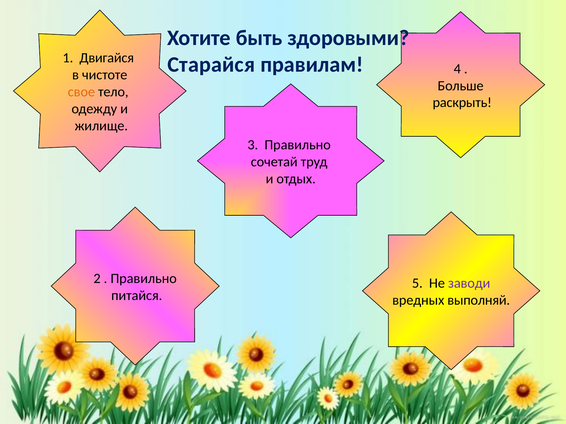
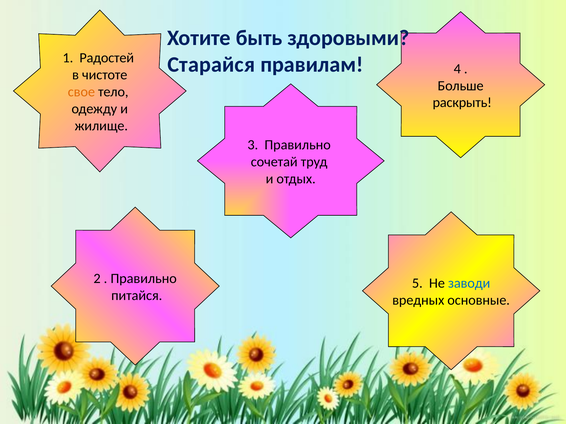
Двигайся: Двигайся -> Радостей
заводи colour: purple -> blue
выполняй: выполняй -> основные
